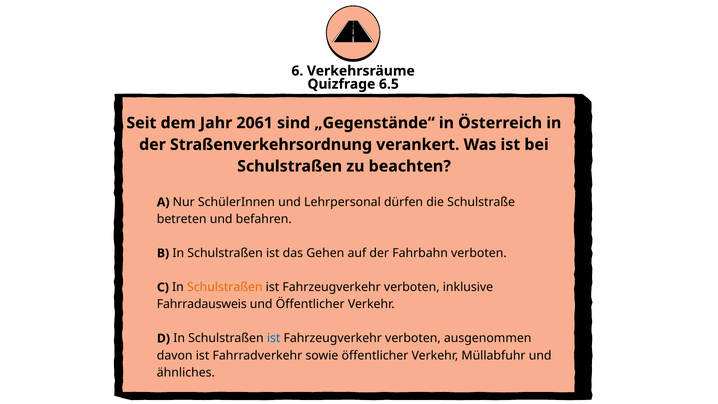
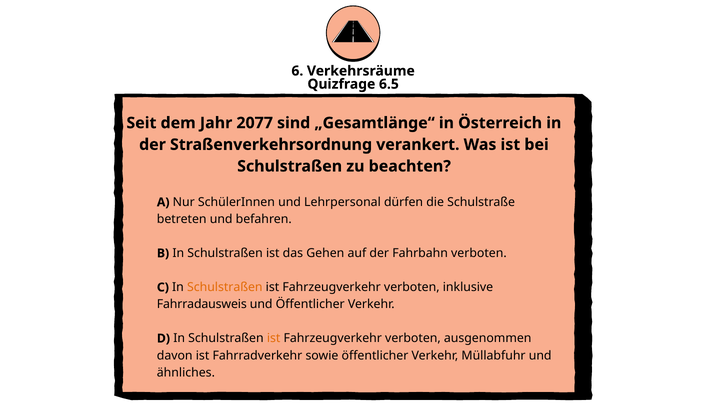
2061: 2061 -> 2077
„Gegenstände“: „Gegenstände“ -> „Gesamtlänge“
ist at (274, 338) colour: blue -> orange
